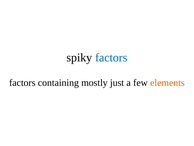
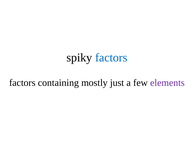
elements colour: orange -> purple
